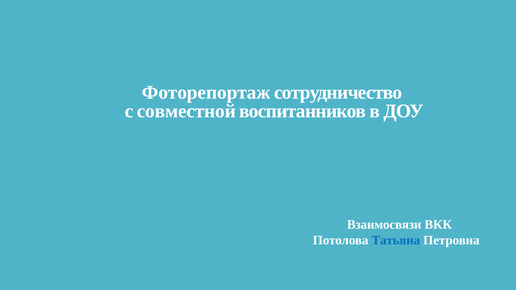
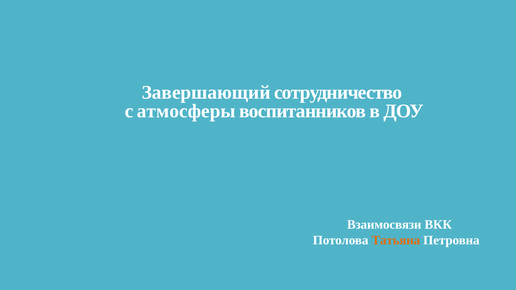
Фоторепортаж: Фоторепортаж -> Завершающий
совместной: совместной -> атмосферы
Татьяна colour: blue -> orange
